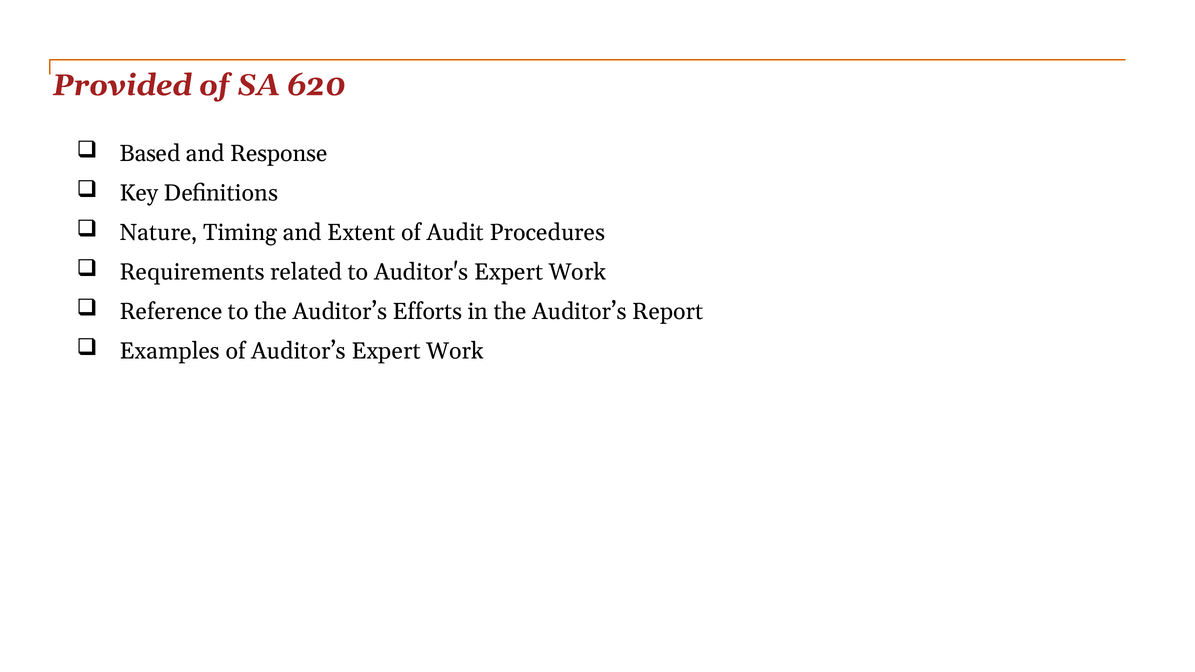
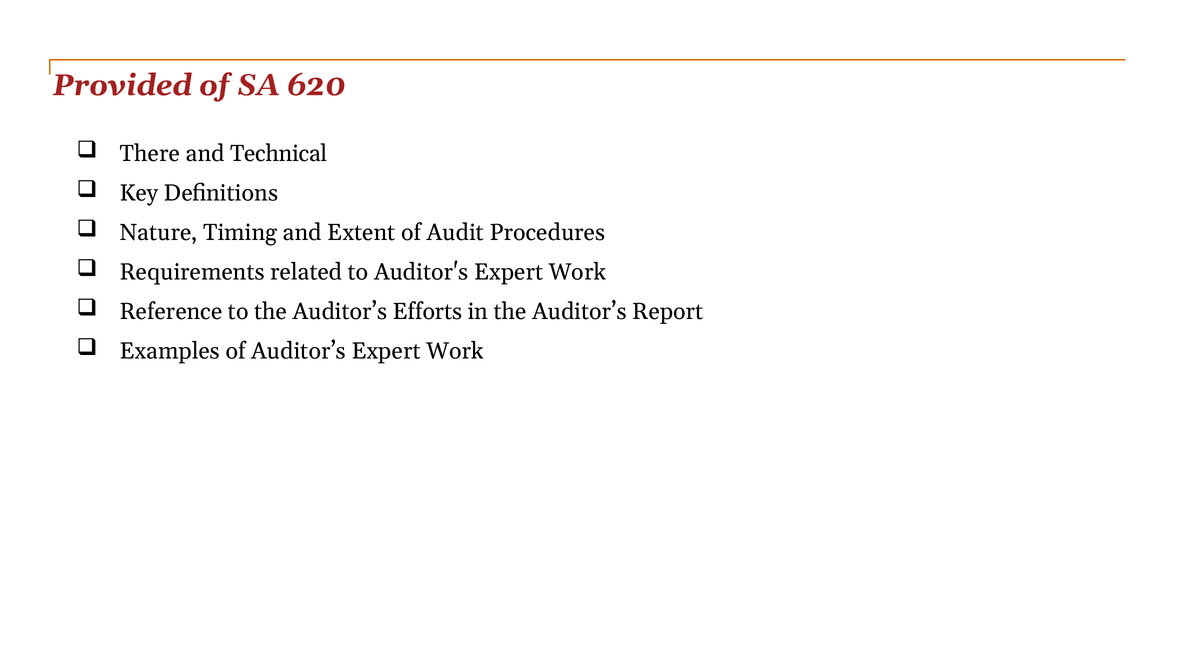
Based: Based -> There
Response: Response -> Technical
